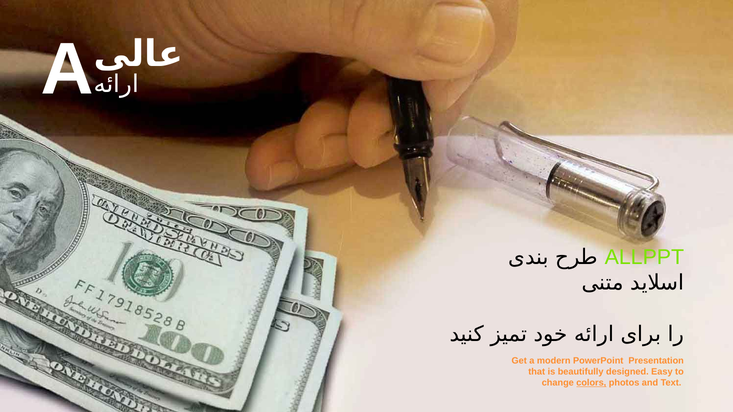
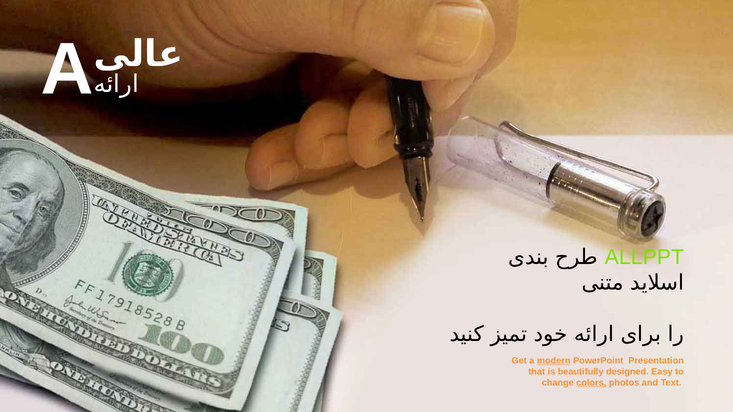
modern underline: none -> present
